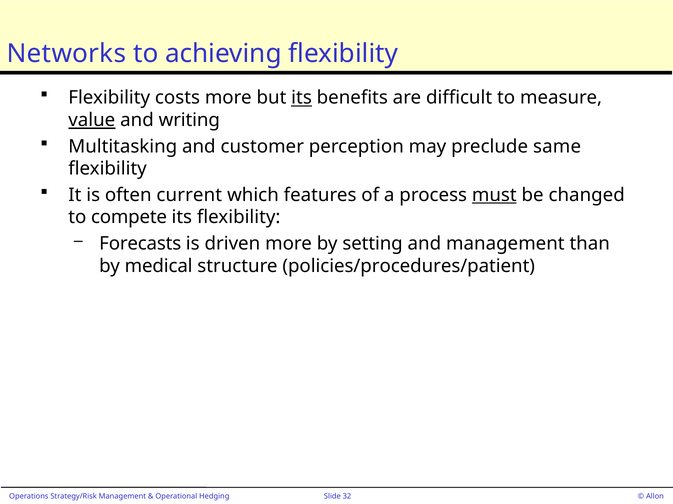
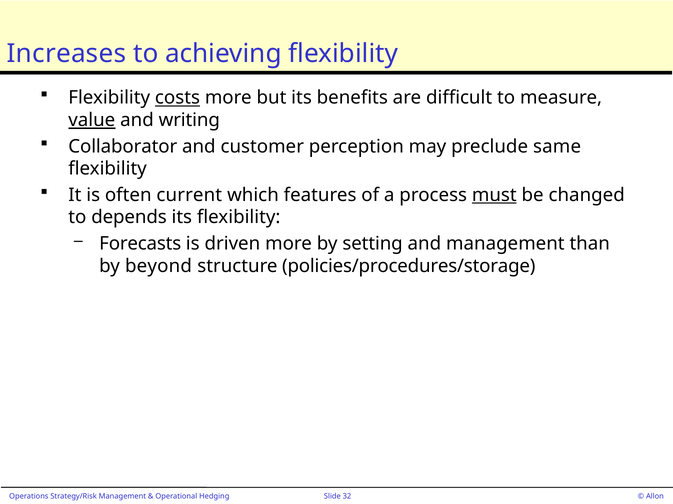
Networks: Networks -> Increases
costs underline: none -> present
its at (302, 98) underline: present -> none
Multitasking: Multitasking -> Collaborator
compete: compete -> depends
medical: medical -> beyond
policies/procedures/patient: policies/procedures/patient -> policies/procedures/storage
